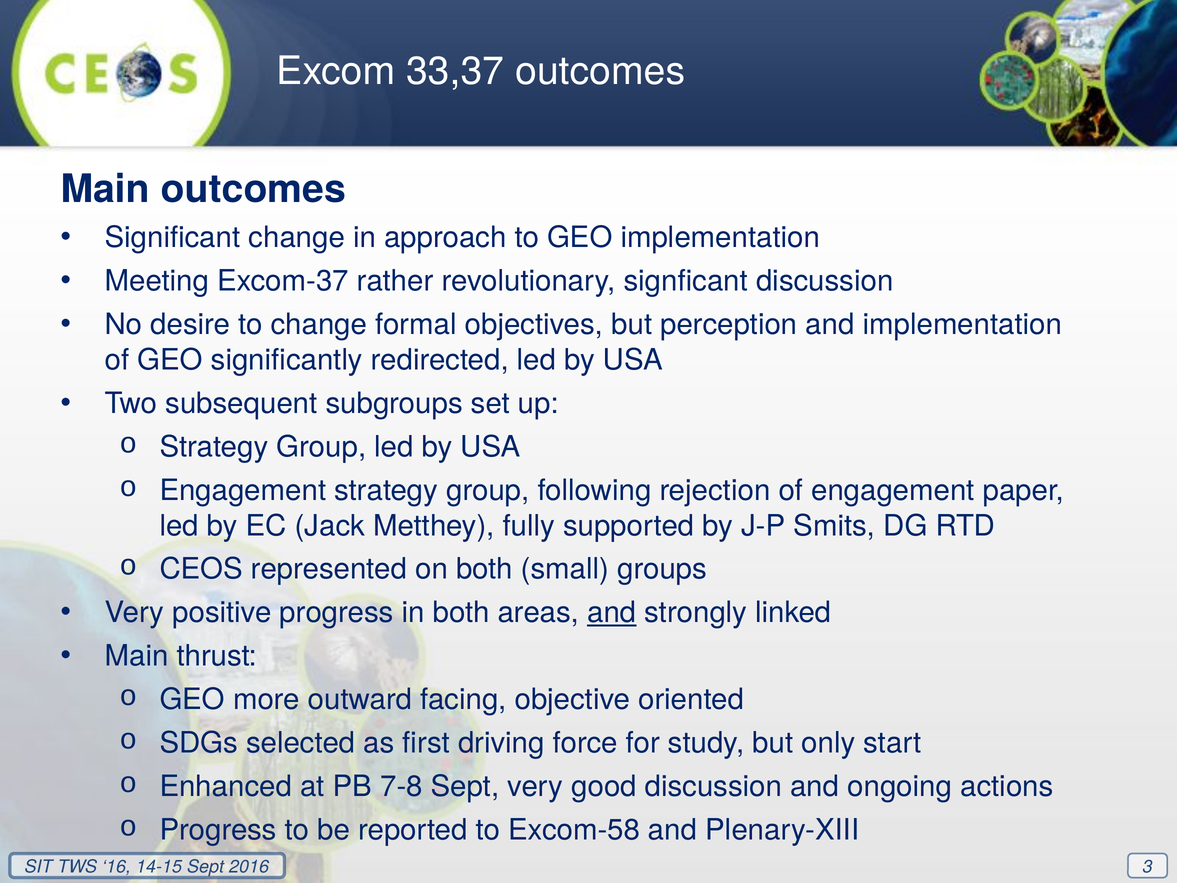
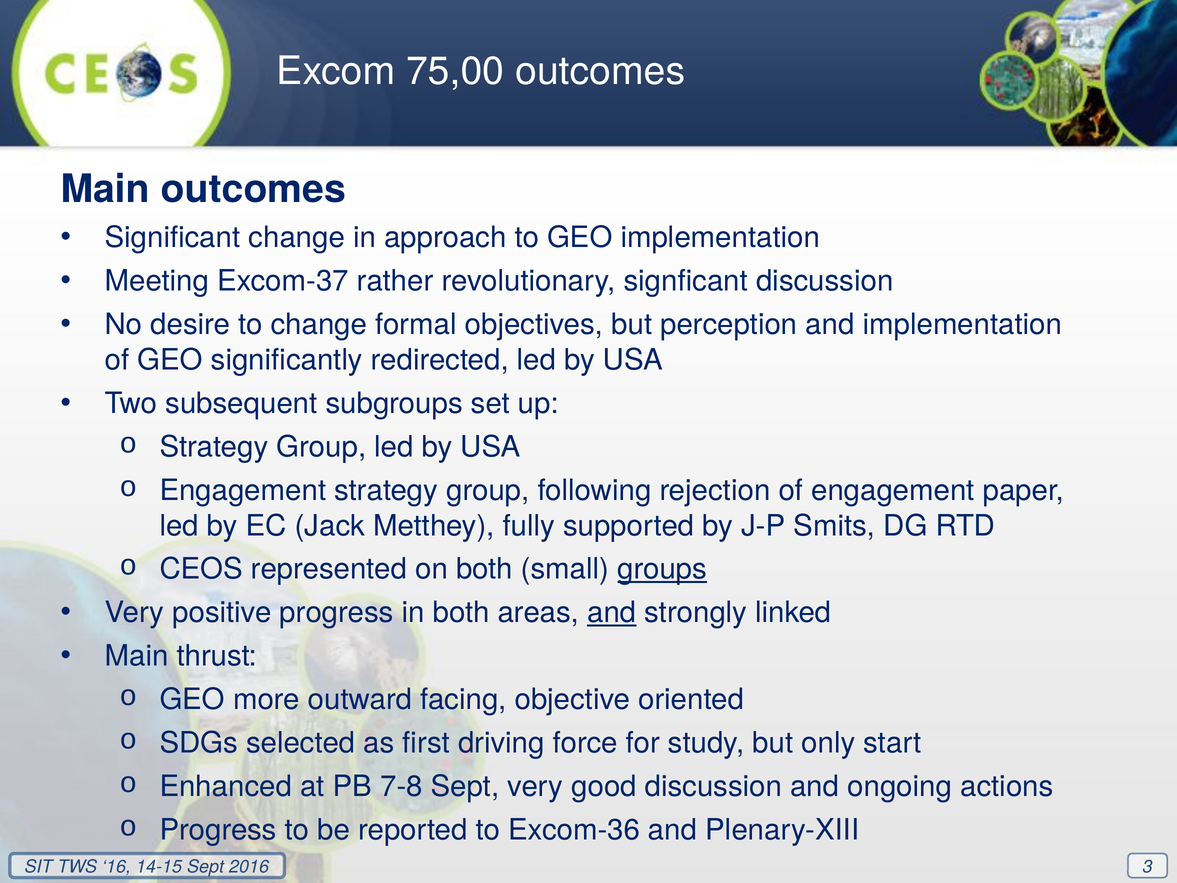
33,37: 33,37 -> 75,00
groups underline: none -> present
Excom-58: Excom-58 -> Excom-36
